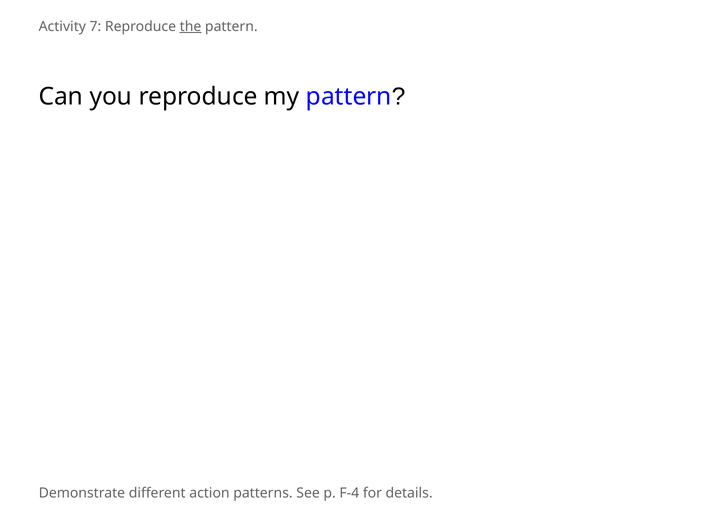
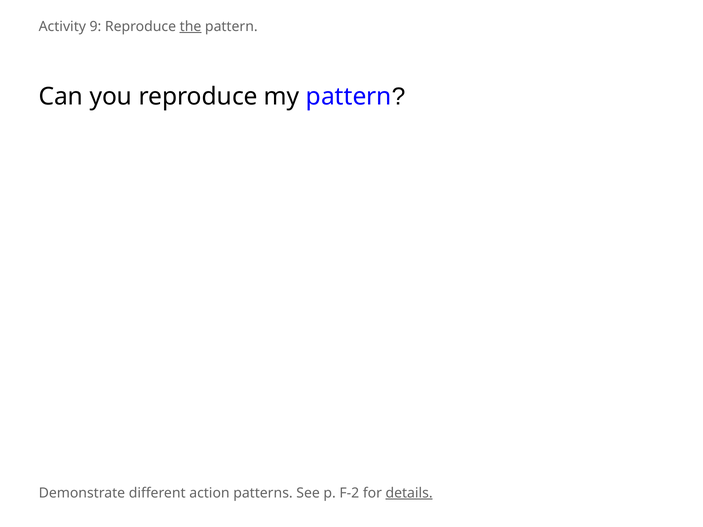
7: 7 -> 9
F-4: F-4 -> F-2
details underline: none -> present
